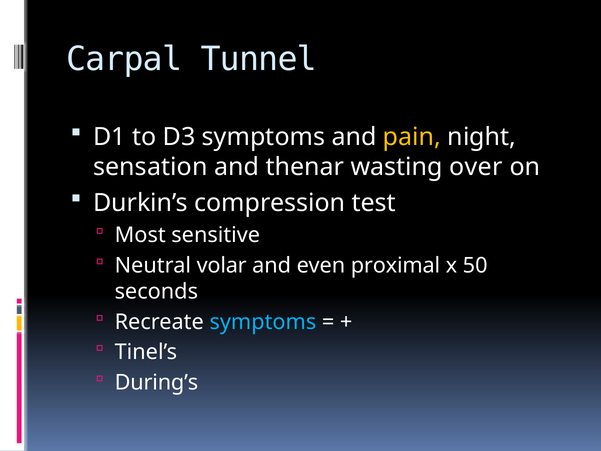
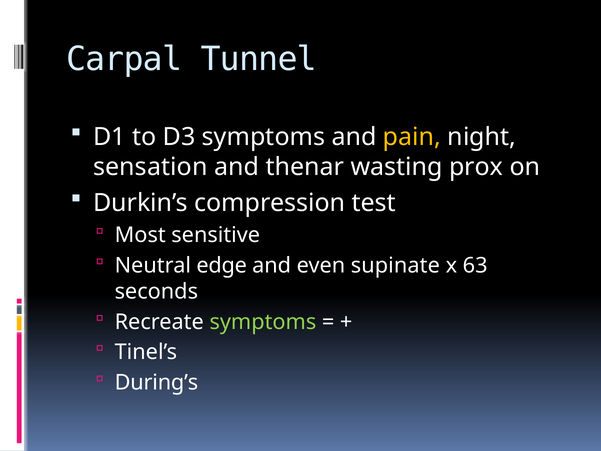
over: over -> prox
volar: volar -> edge
proximal: proximal -> supinate
50: 50 -> 63
symptoms at (263, 322) colour: light blue -> light green
